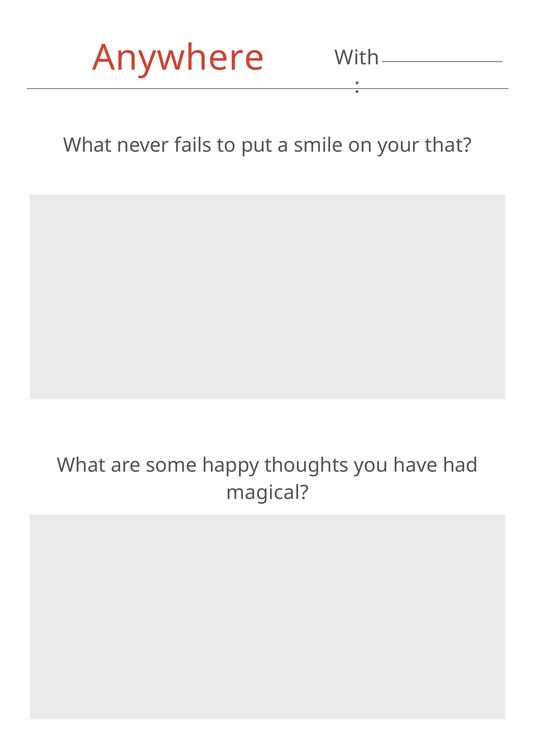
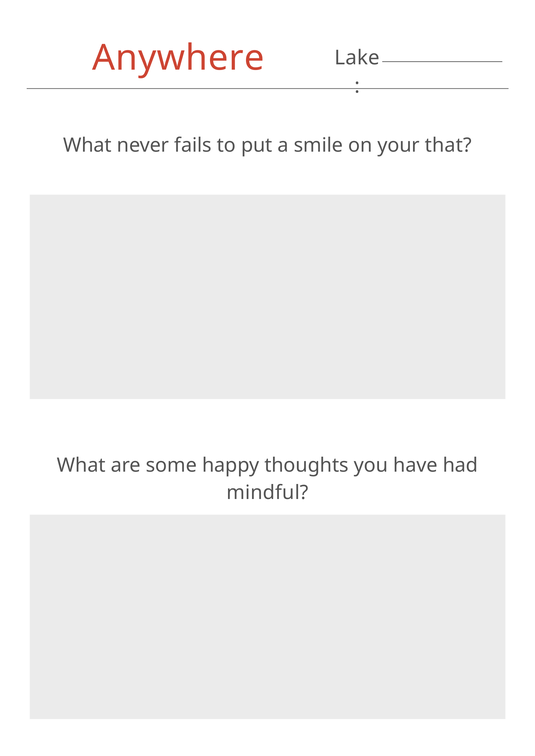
With: With -> Lake
magical: magical -> mindful
